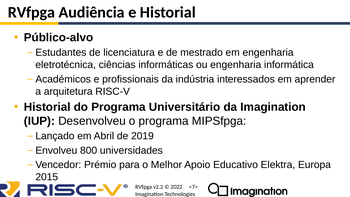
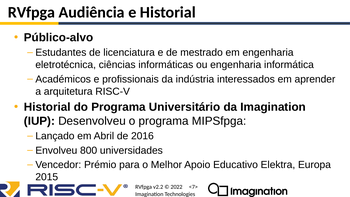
2019: 2019 -> 2016
